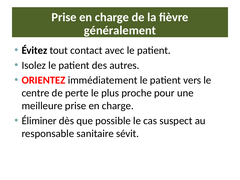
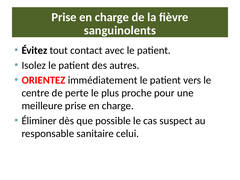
généralement: généralement -> sanguinolents
sévit: sévit -> celui
